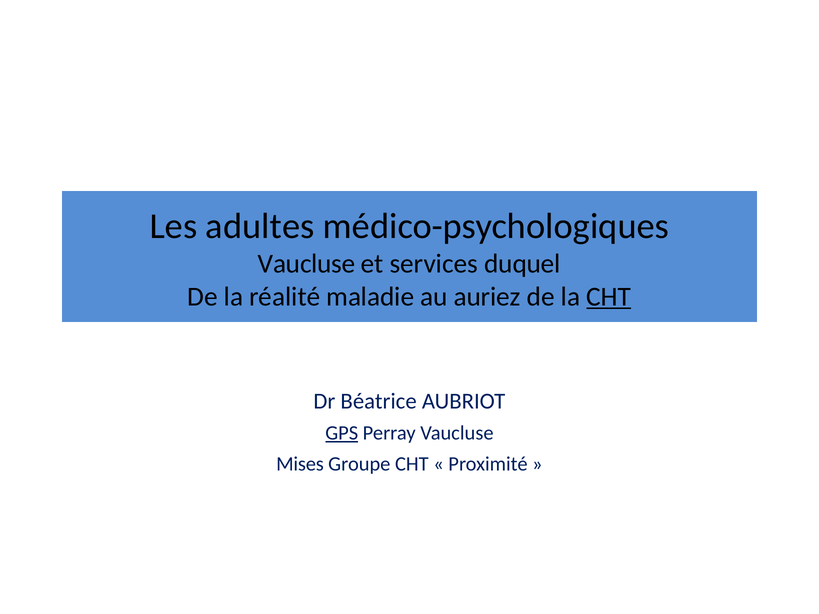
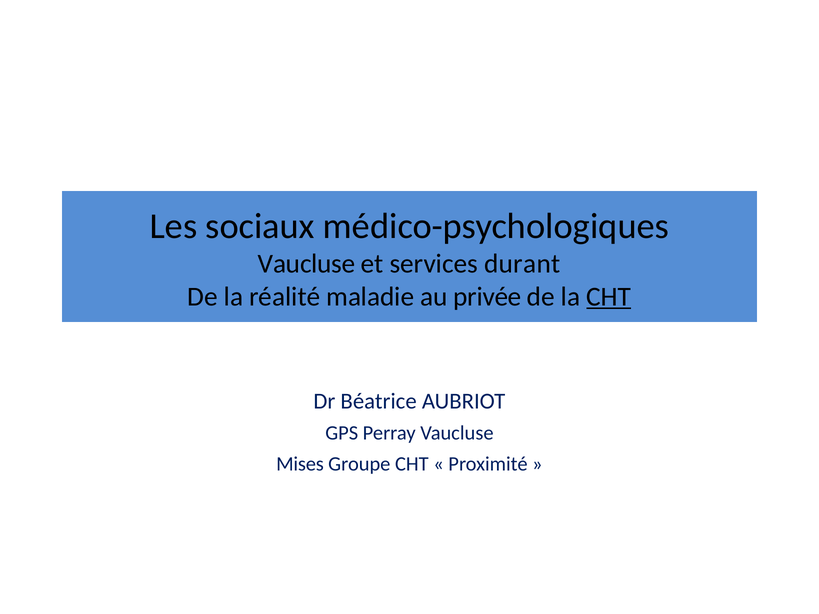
adultes: adultes -> sociaux
duquel: duquel -> durant
auriez: auriez -> privée
GPS underline: present -> none
